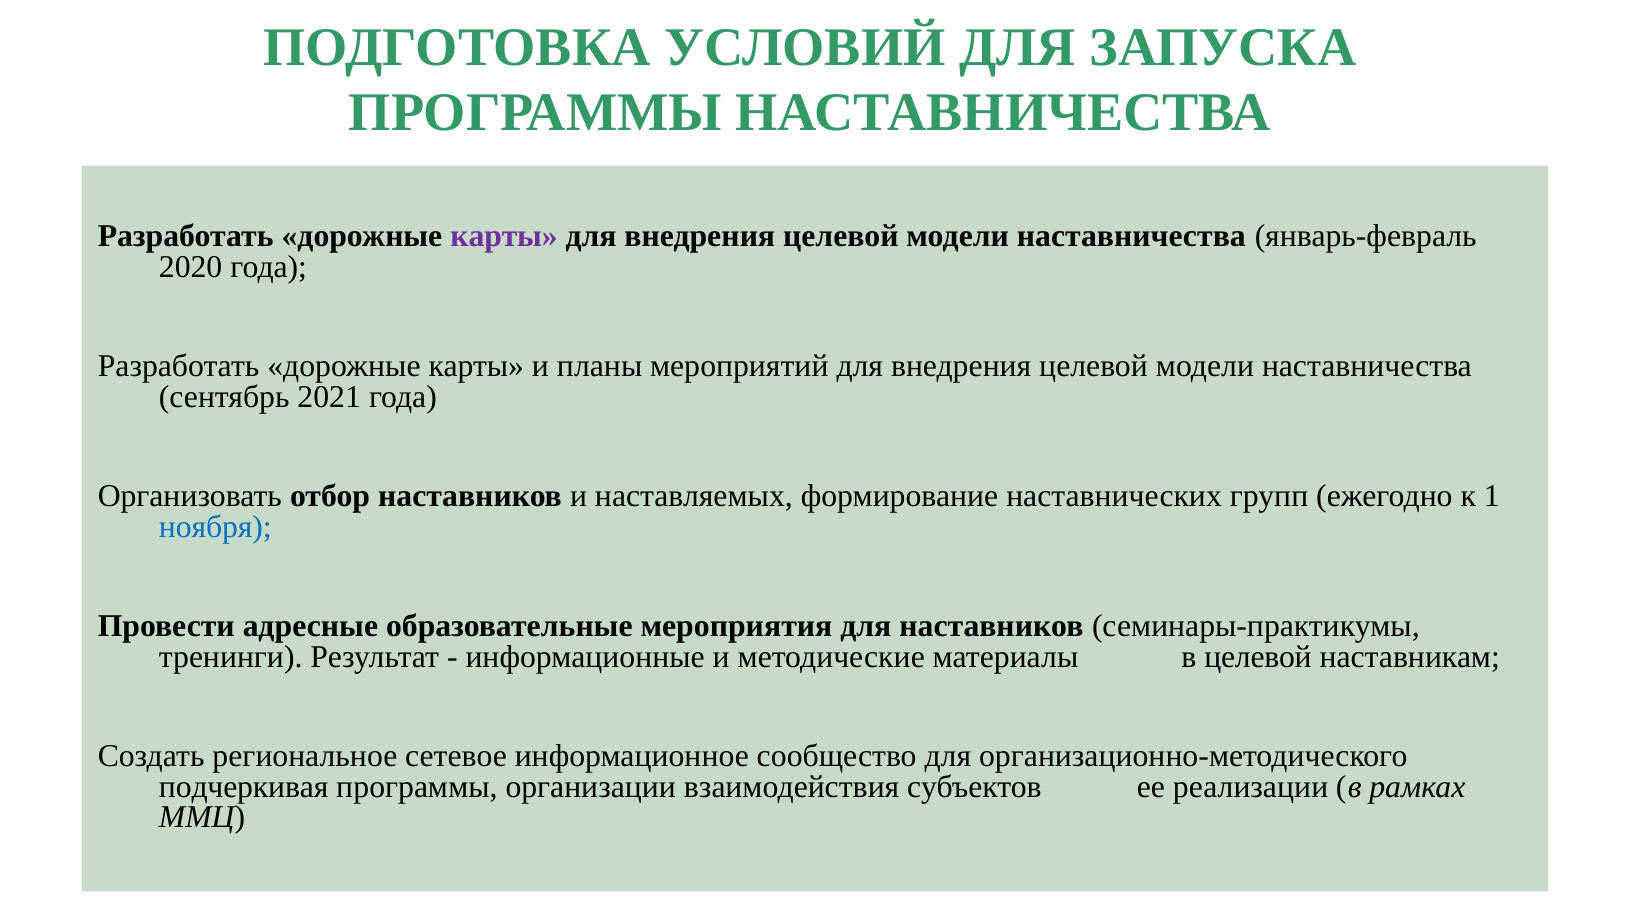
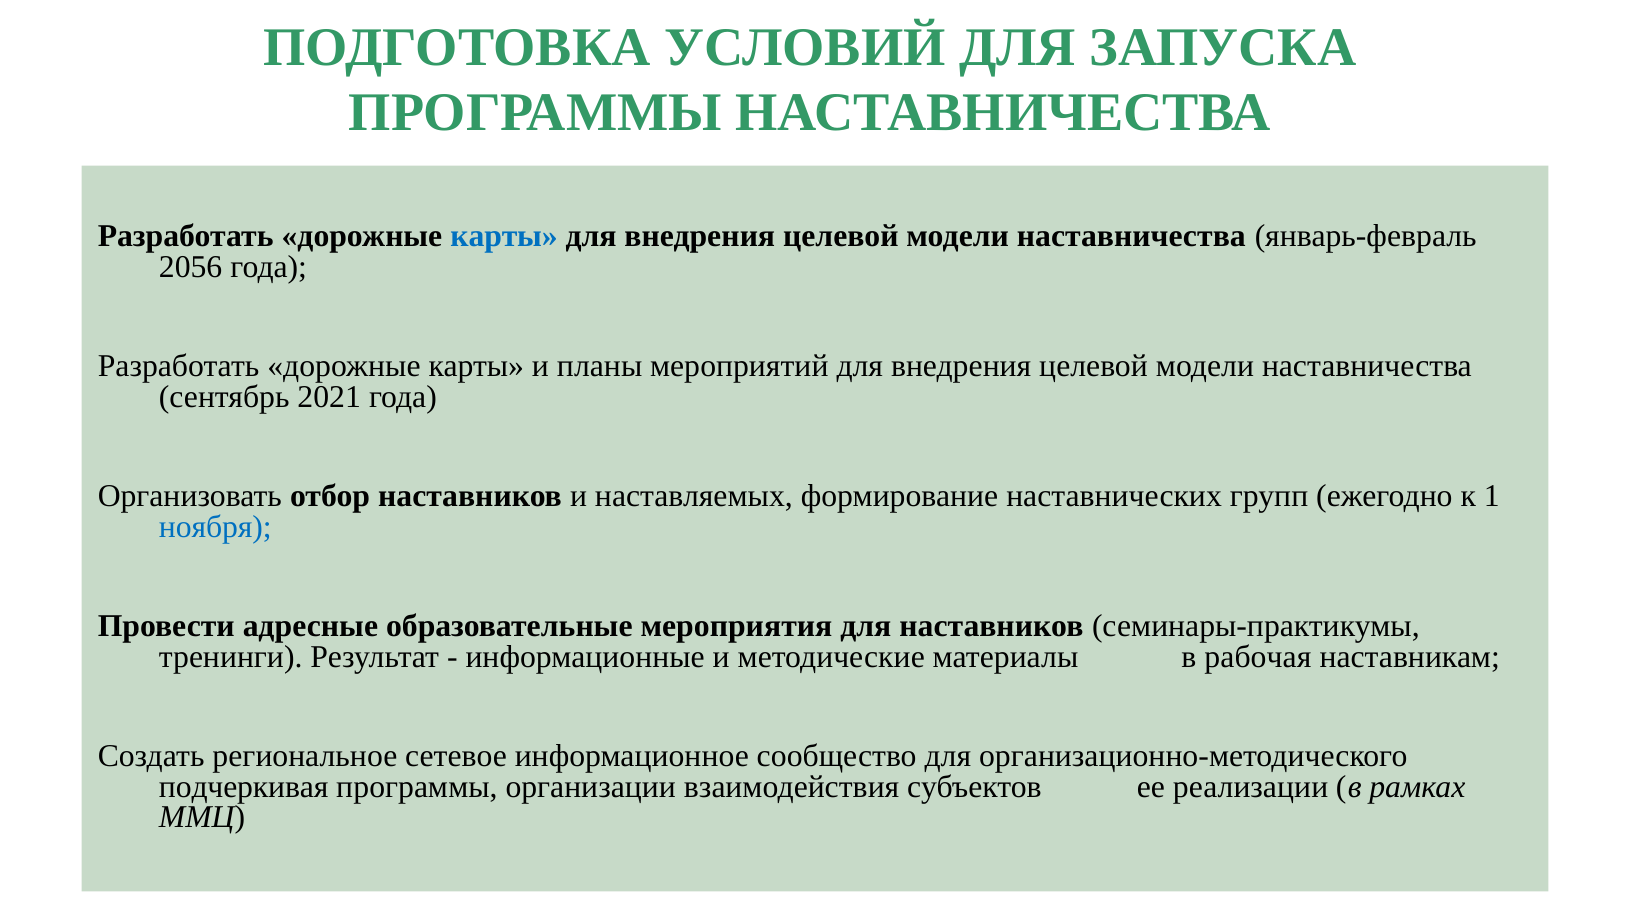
карты at (504, 236) colour: purple -> blue
2020: 2020 -> 2056
в целевой: целевой -> рабочая
